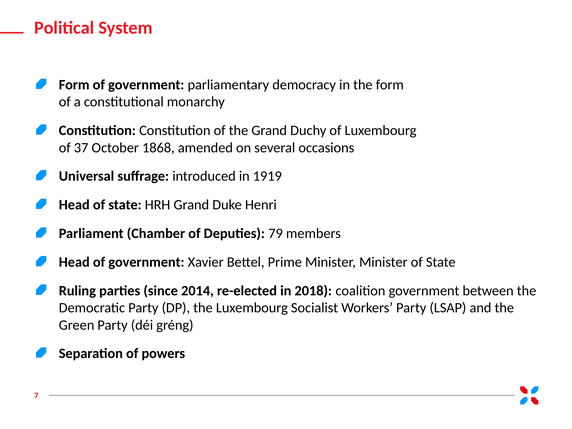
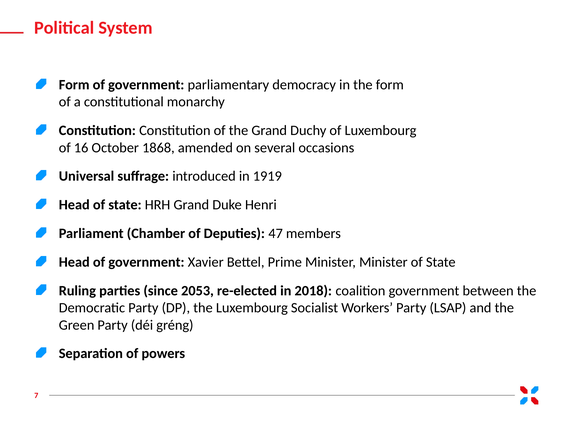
37: 37 -> 16
79: 79 -> 47
2014: 2014 -> 2053
